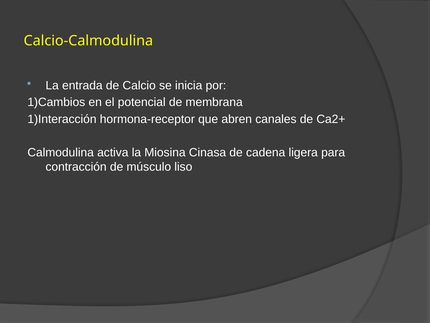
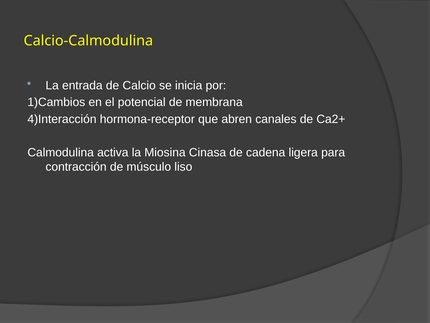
1)Interacción: 1)Interacción -> 4)Interacción
